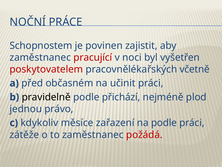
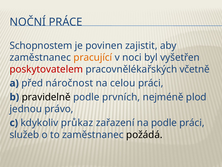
pracující colour: red -> orange
občasném: občasném -> náročnost
učinit: učinit -> celou
přichází: přichází -> prvních
měsíce: měsíce -> průkaz
zátěže: zátěže -> služeb
požádá colour: red -> black
